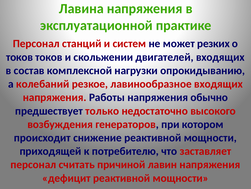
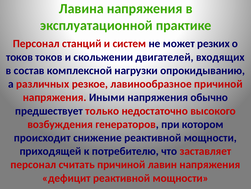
колебаний: колебаний -> различных
лавинообразное входящих: входящих -> причиной
Работы: Работы -> Иными
